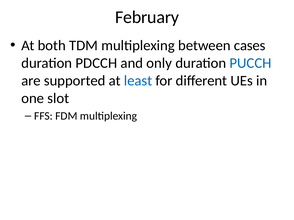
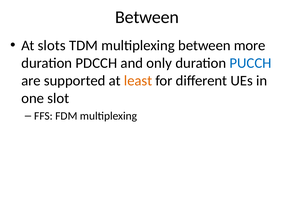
February at (147, 17): February -> Between
both: both -> slots
cases: cases -> more
least colour: blue -> orange
